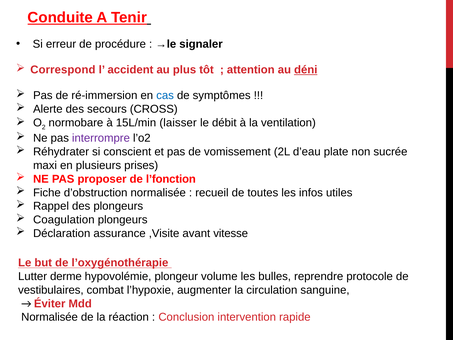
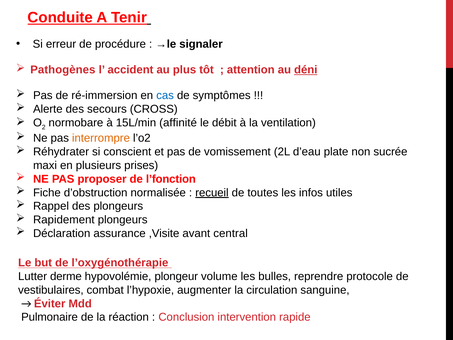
Correspond: Correspond -> Pathogènes
laisser: laisser -> affinité
interrompre colour: purple -> orange
recueil underline: none -> present
Coagulation: Coagulation -> Rapidement
vitesse: vitesse -> central
Normalisée at (50, 317): Normalisée -> Pulmonaire
